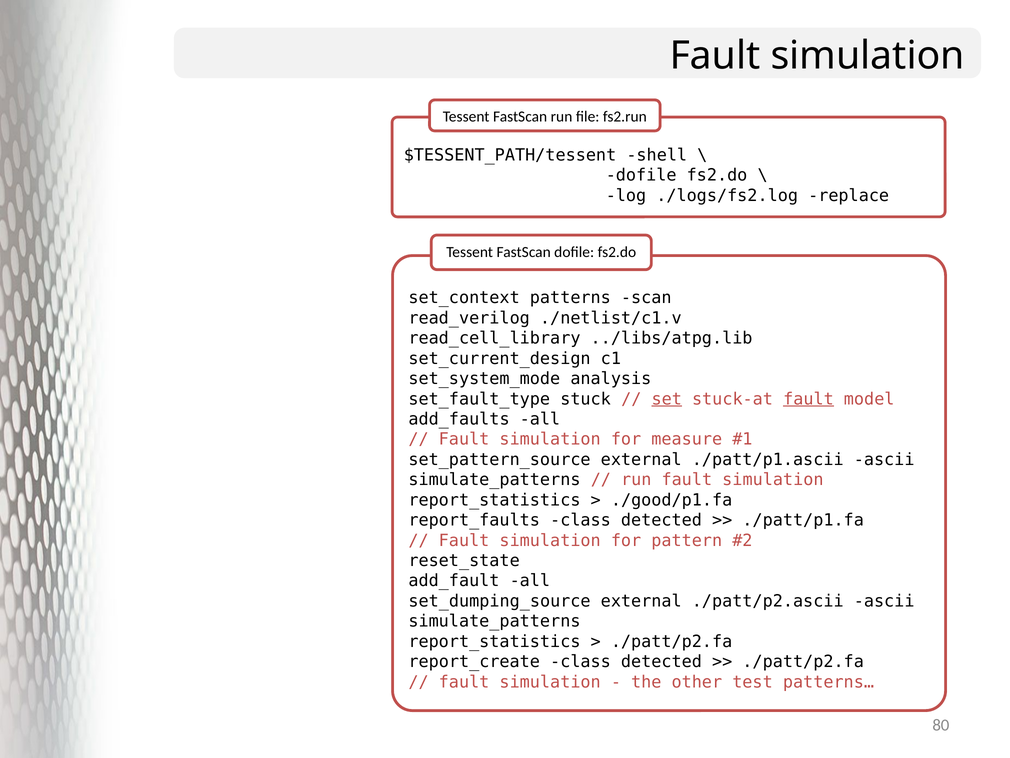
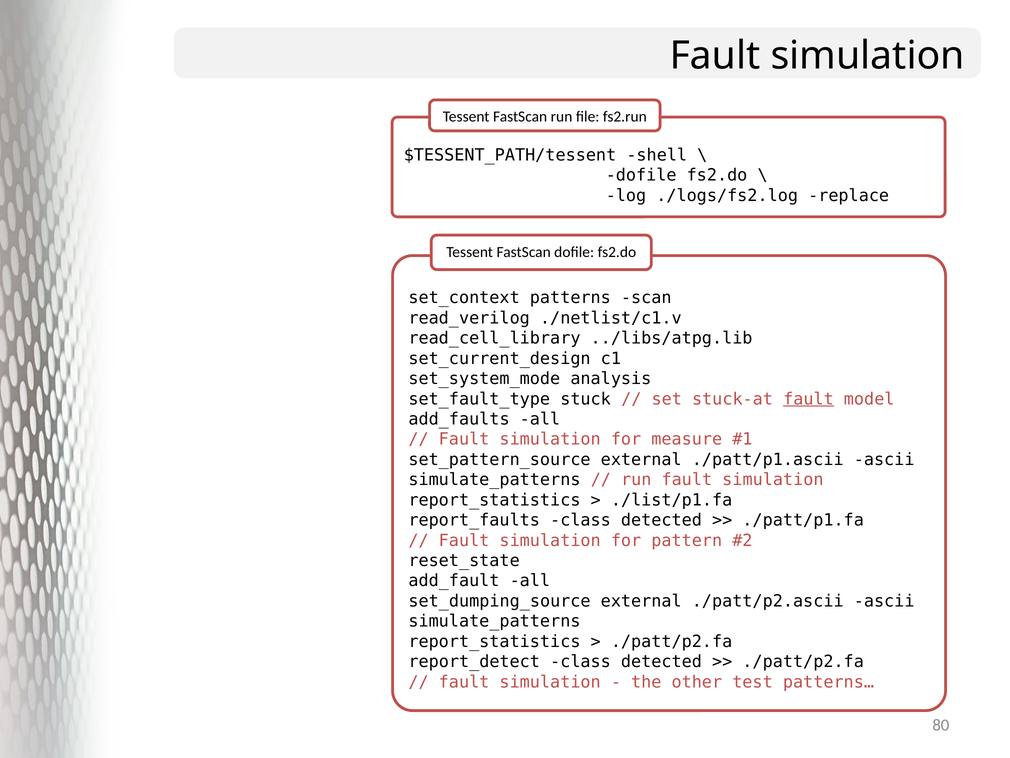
set underline: present -> none
./good/p1.fa: ./good/p1.fa -> ./list/p1.fa
report_create: report_create -> report_detect
